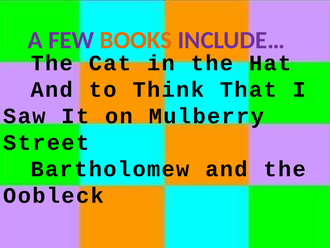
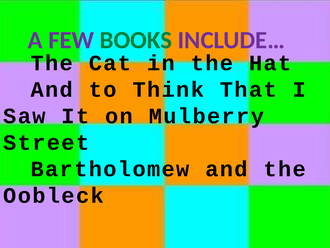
BOOKS colour: orange -> green
